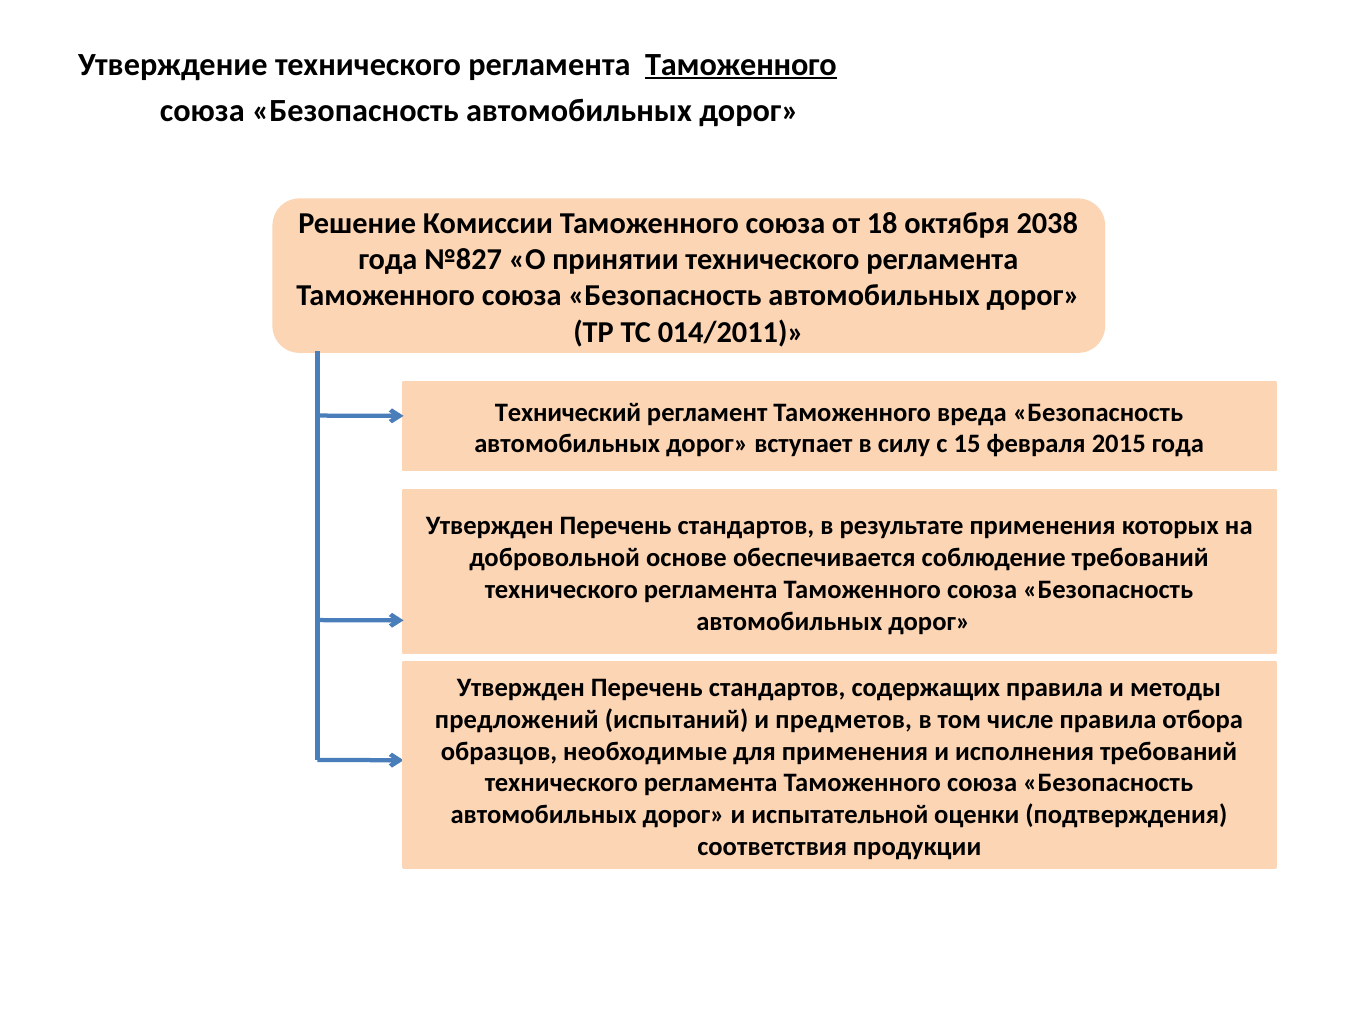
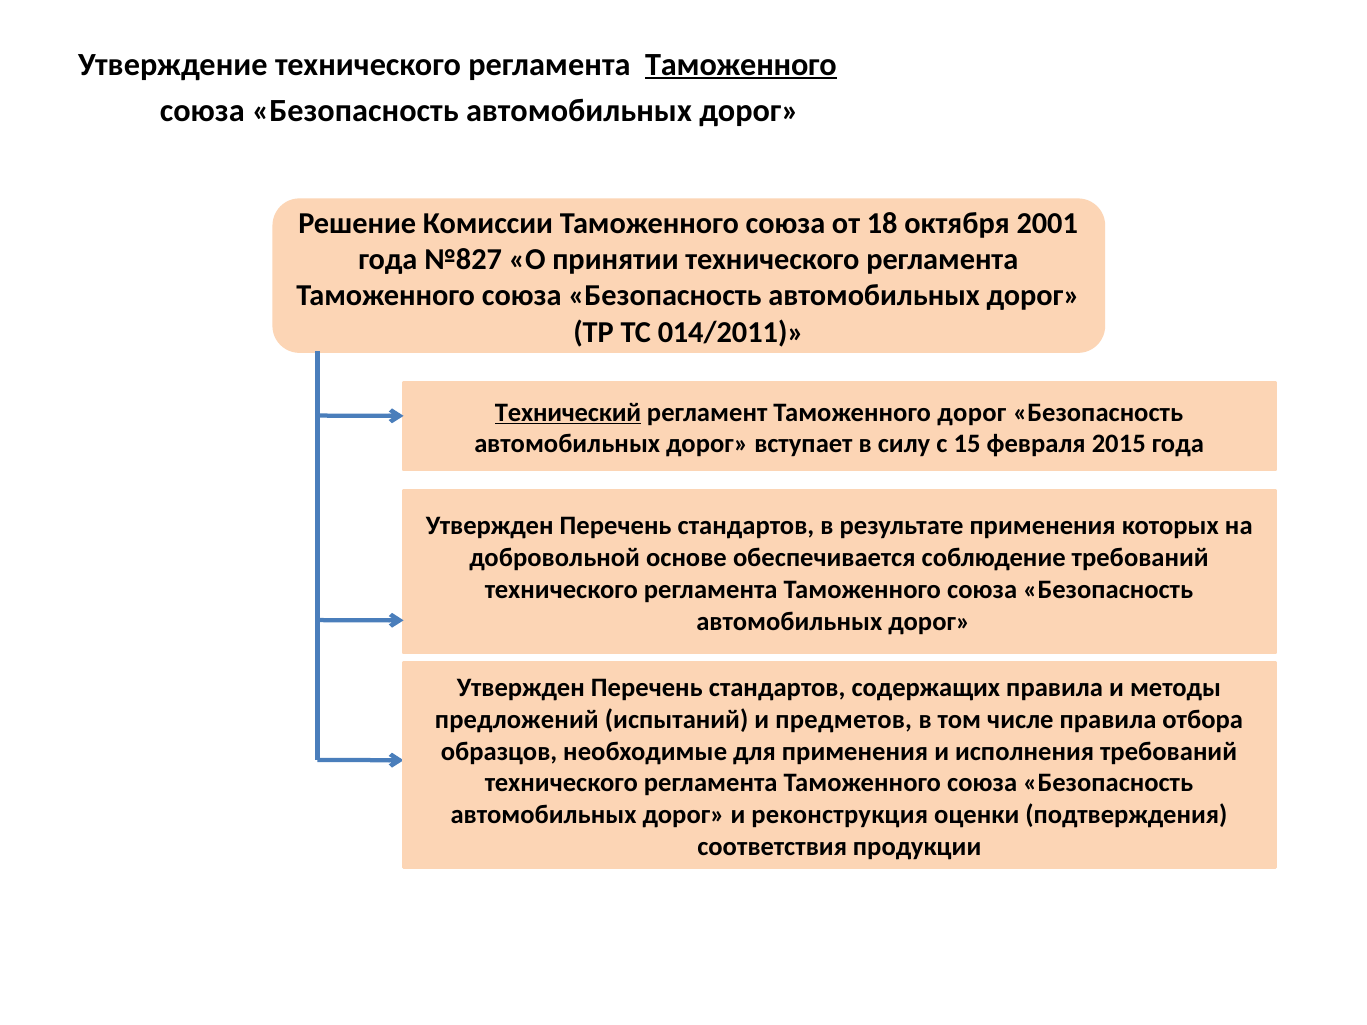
2038: 2038 -> 2001
Технический underline: none -> present
Таможенного вреда: вреда -> дорог
испытательной: испытательной -> реконструкция
